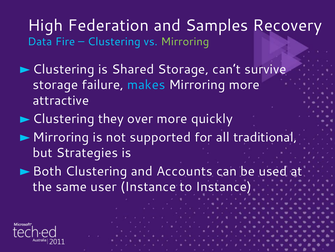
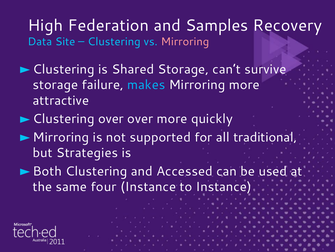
Fire: Fire -> Site
Mirroring at (185, 42) colour: light green -> pink
they at (111, 119): they -> over
Accounts: Accounts -> Accessed
user: user -> four
